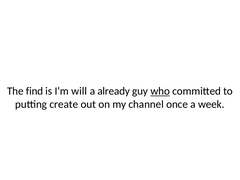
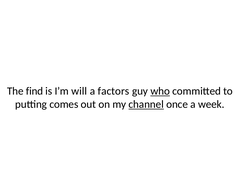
already: already -> factors
create: create -> comes
channel underline: none -> present
